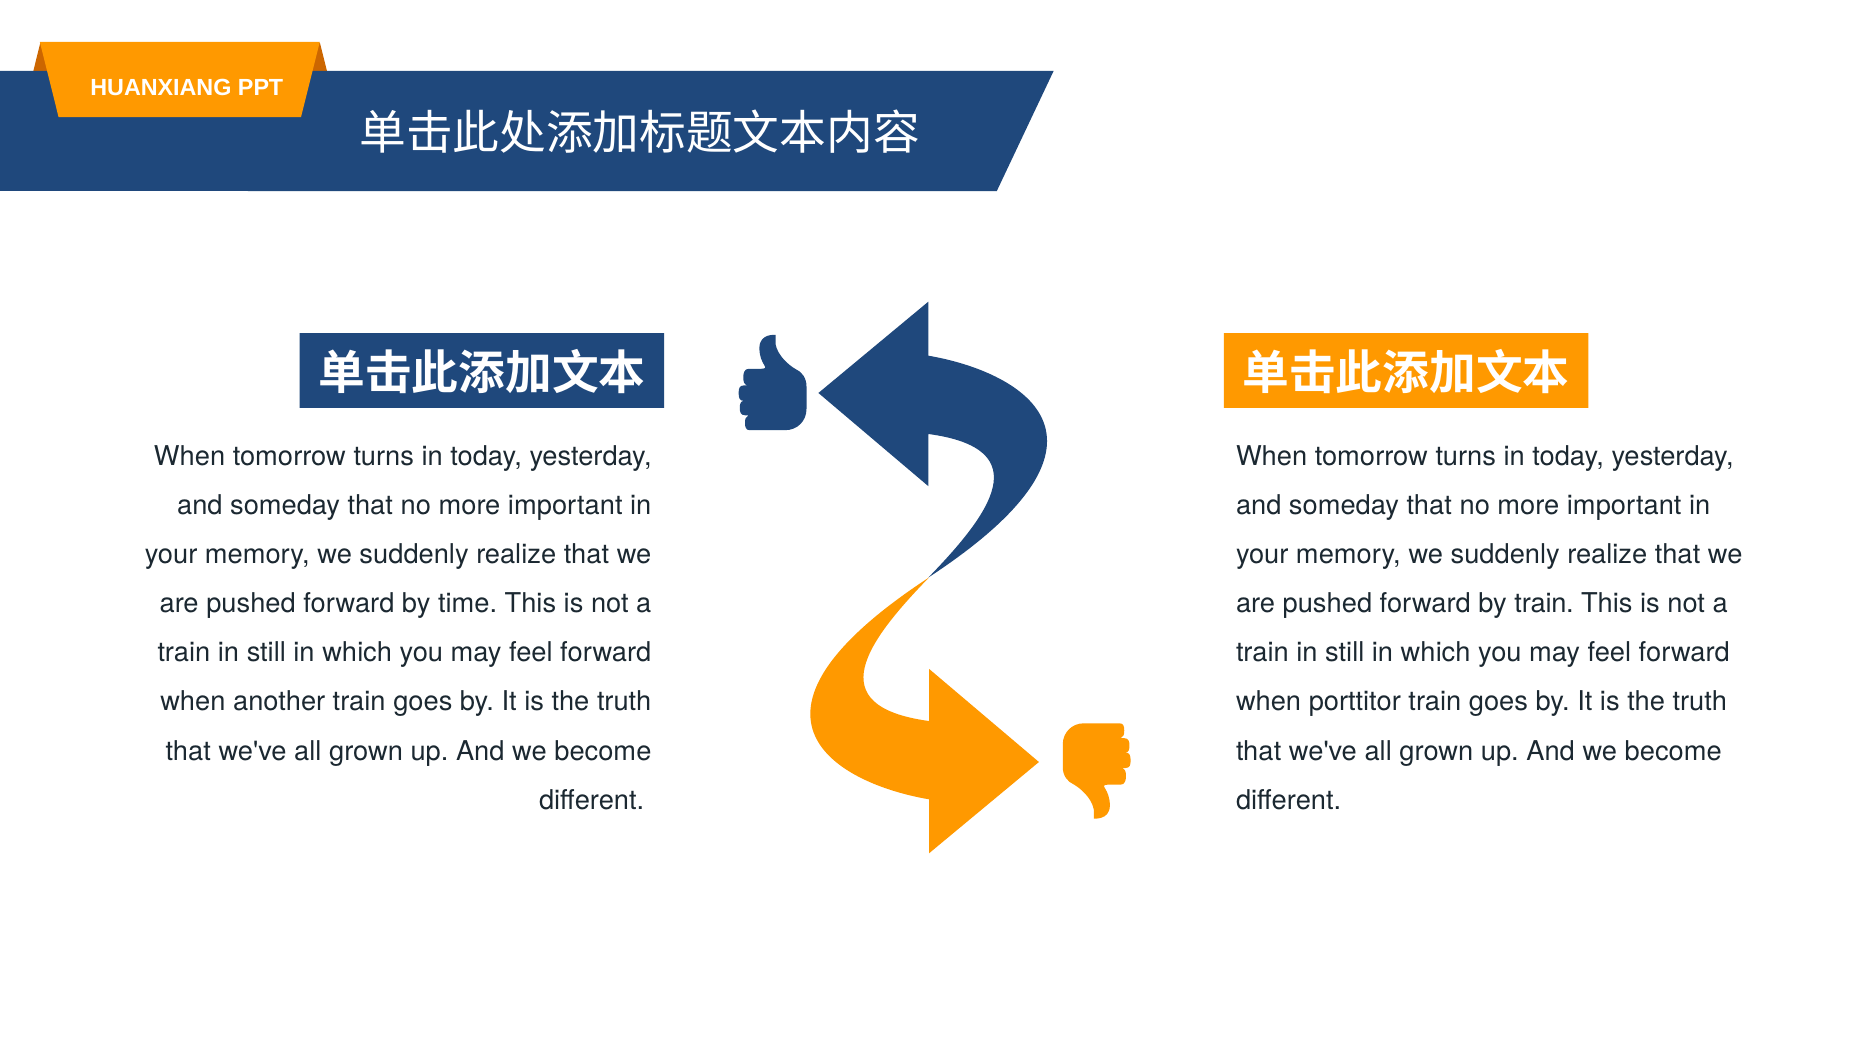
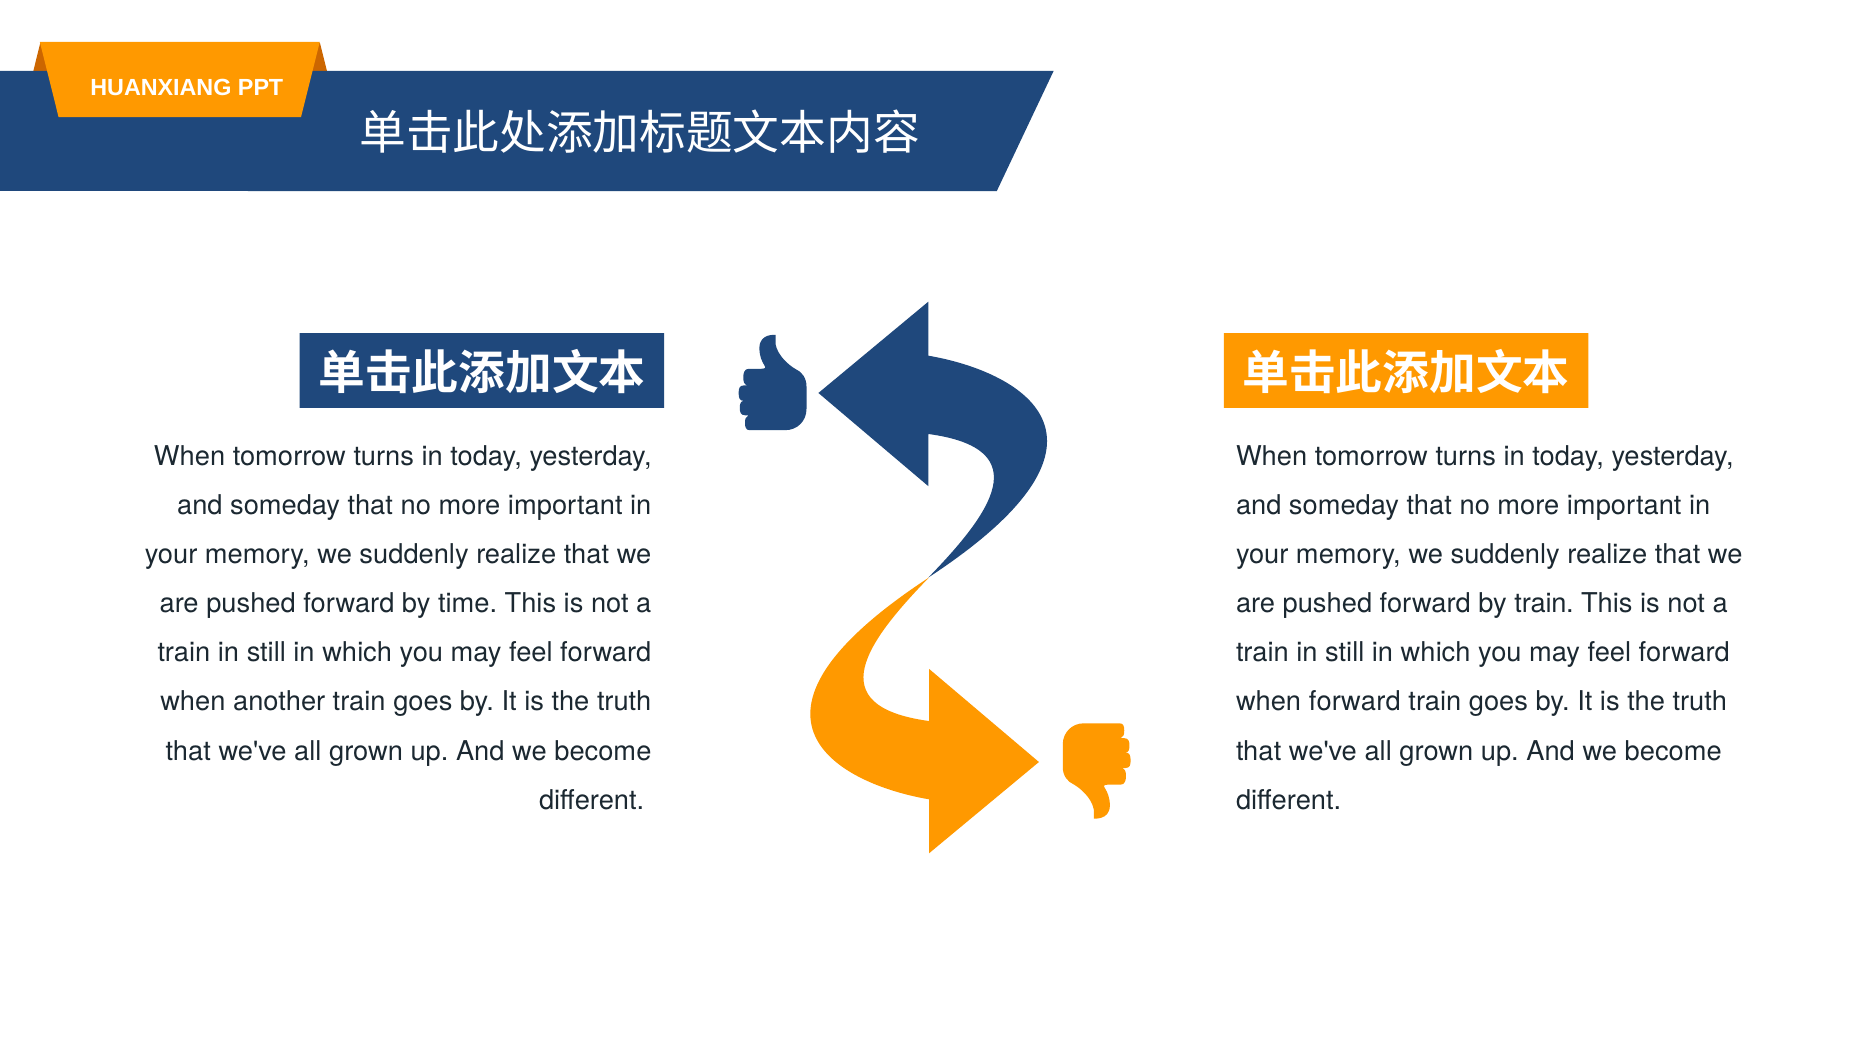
when porttitor: porttitor -> forward
